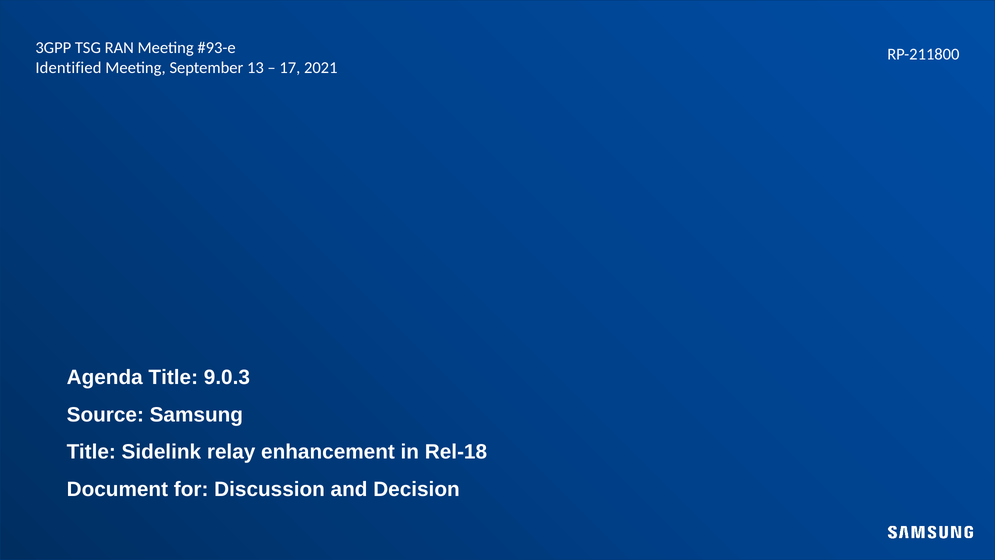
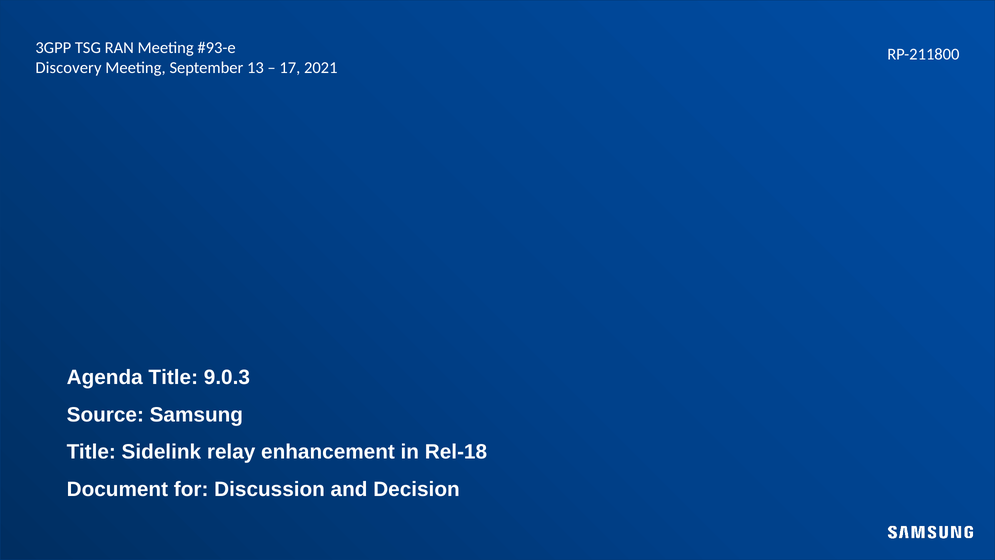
Identified: Identified -> Discovery
